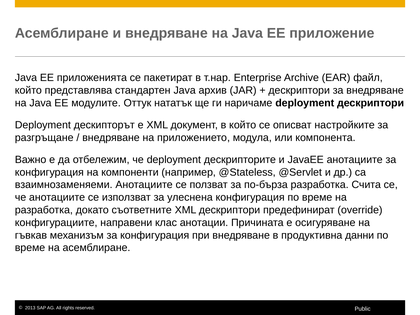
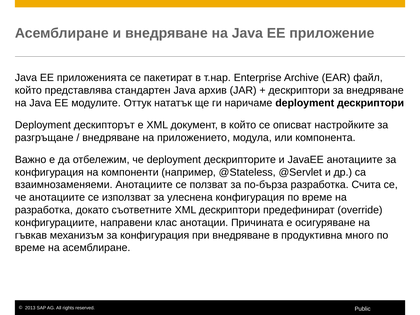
данни: данни -> много
